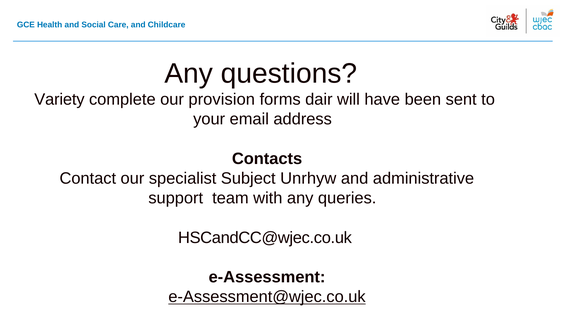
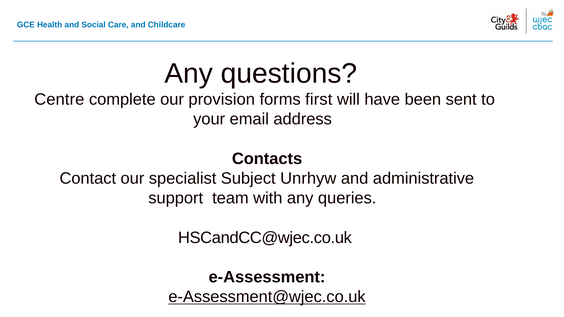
Variety: Variety -> Centre
dair: dair -> first
